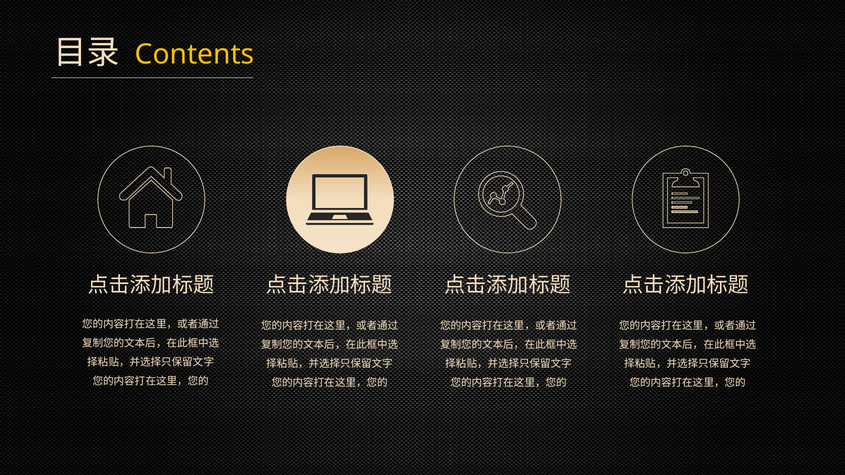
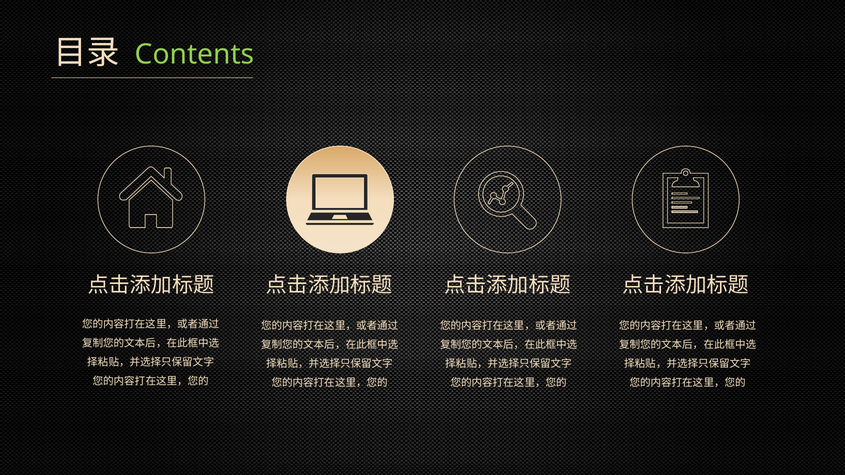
Contents colour: yellow -> light green
